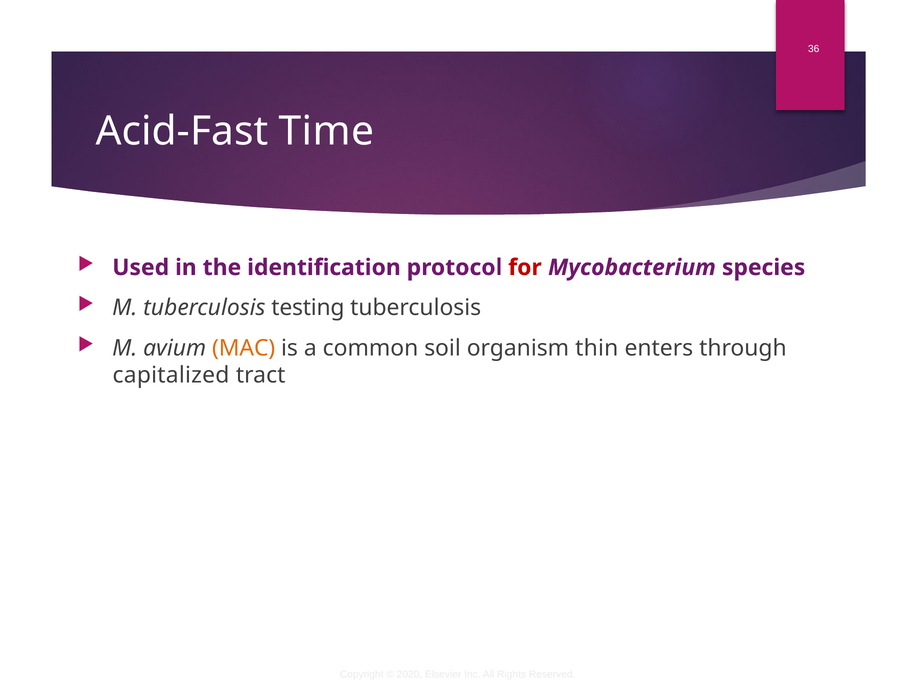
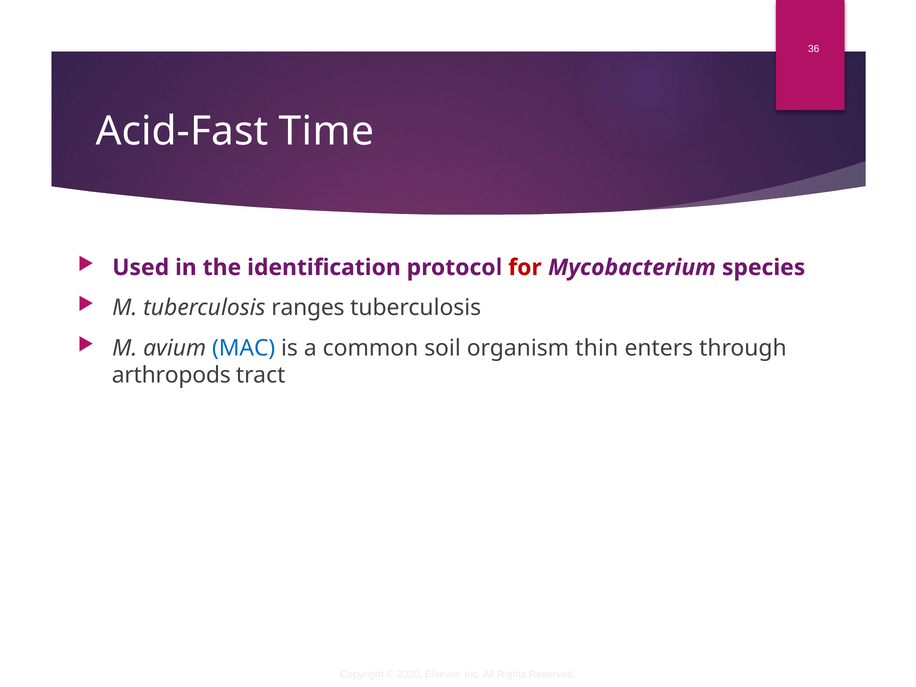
testing: testing -> ranges
MAC colour: orange -> blue
capitalized: capitalized -> arthropods
